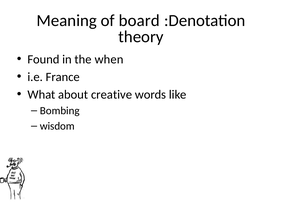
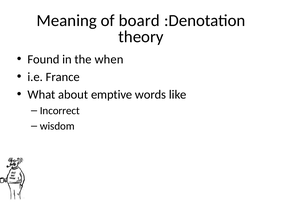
creative: creative -> emptive
Bombing: Bombing -> Incorrect
